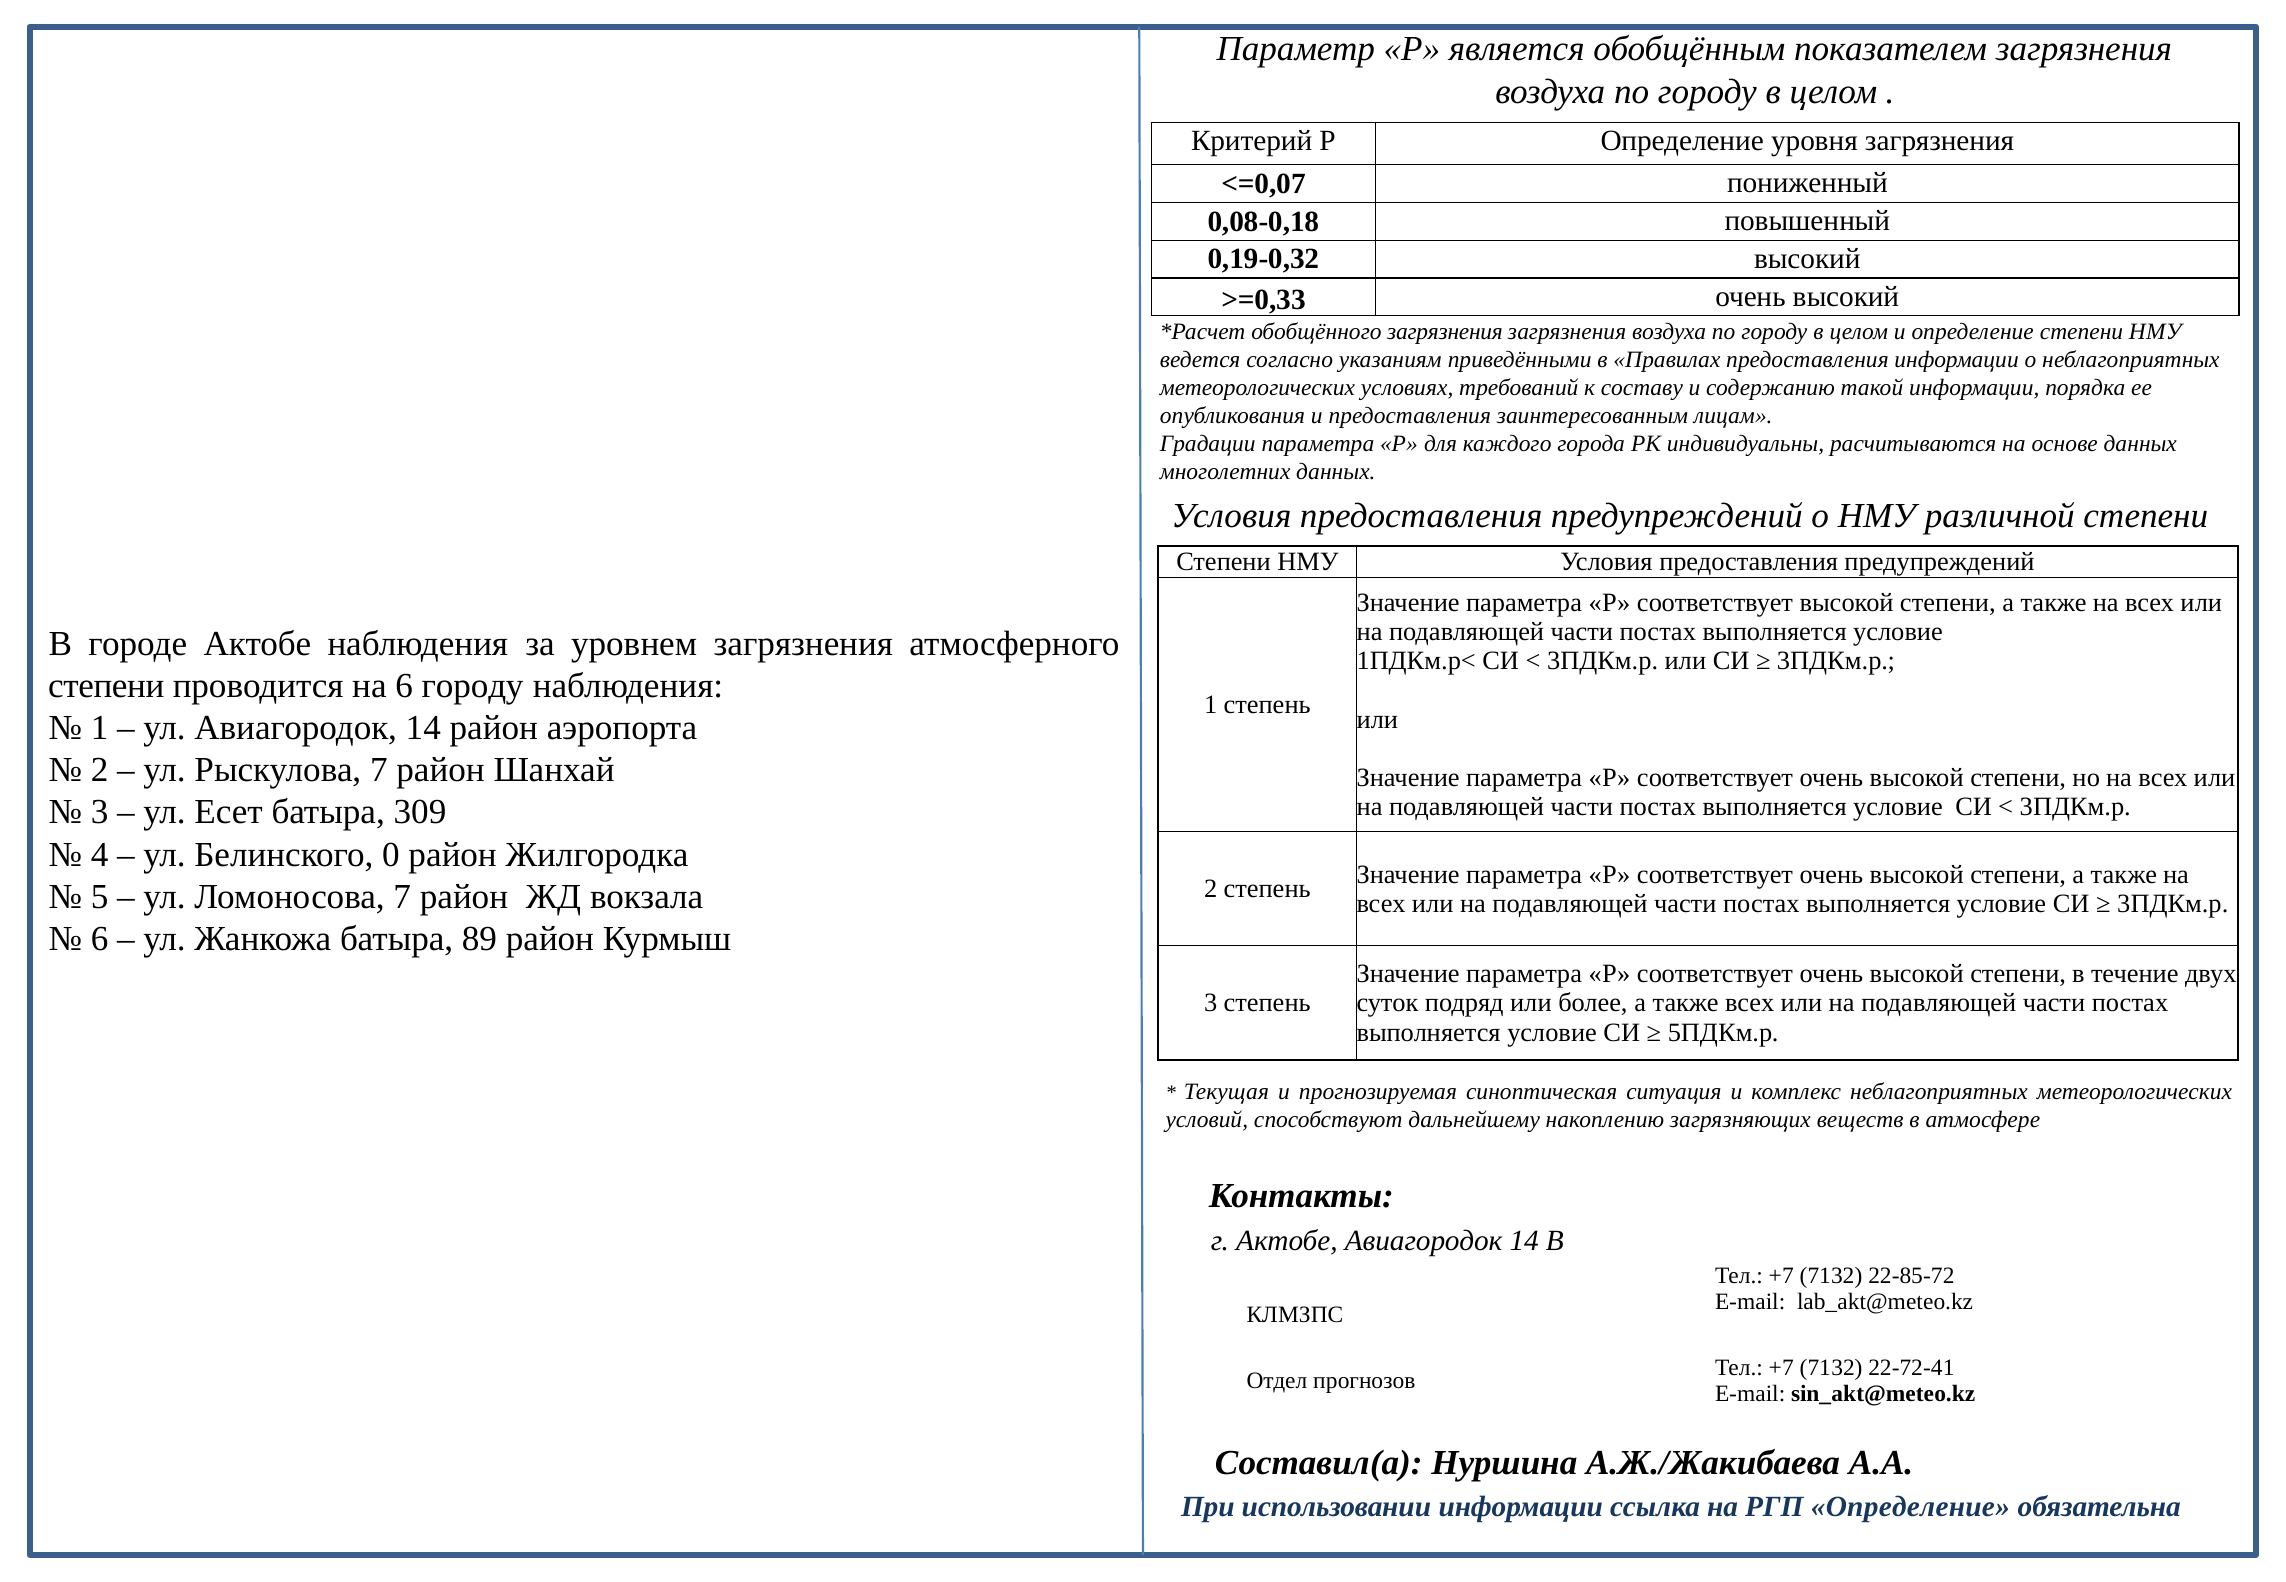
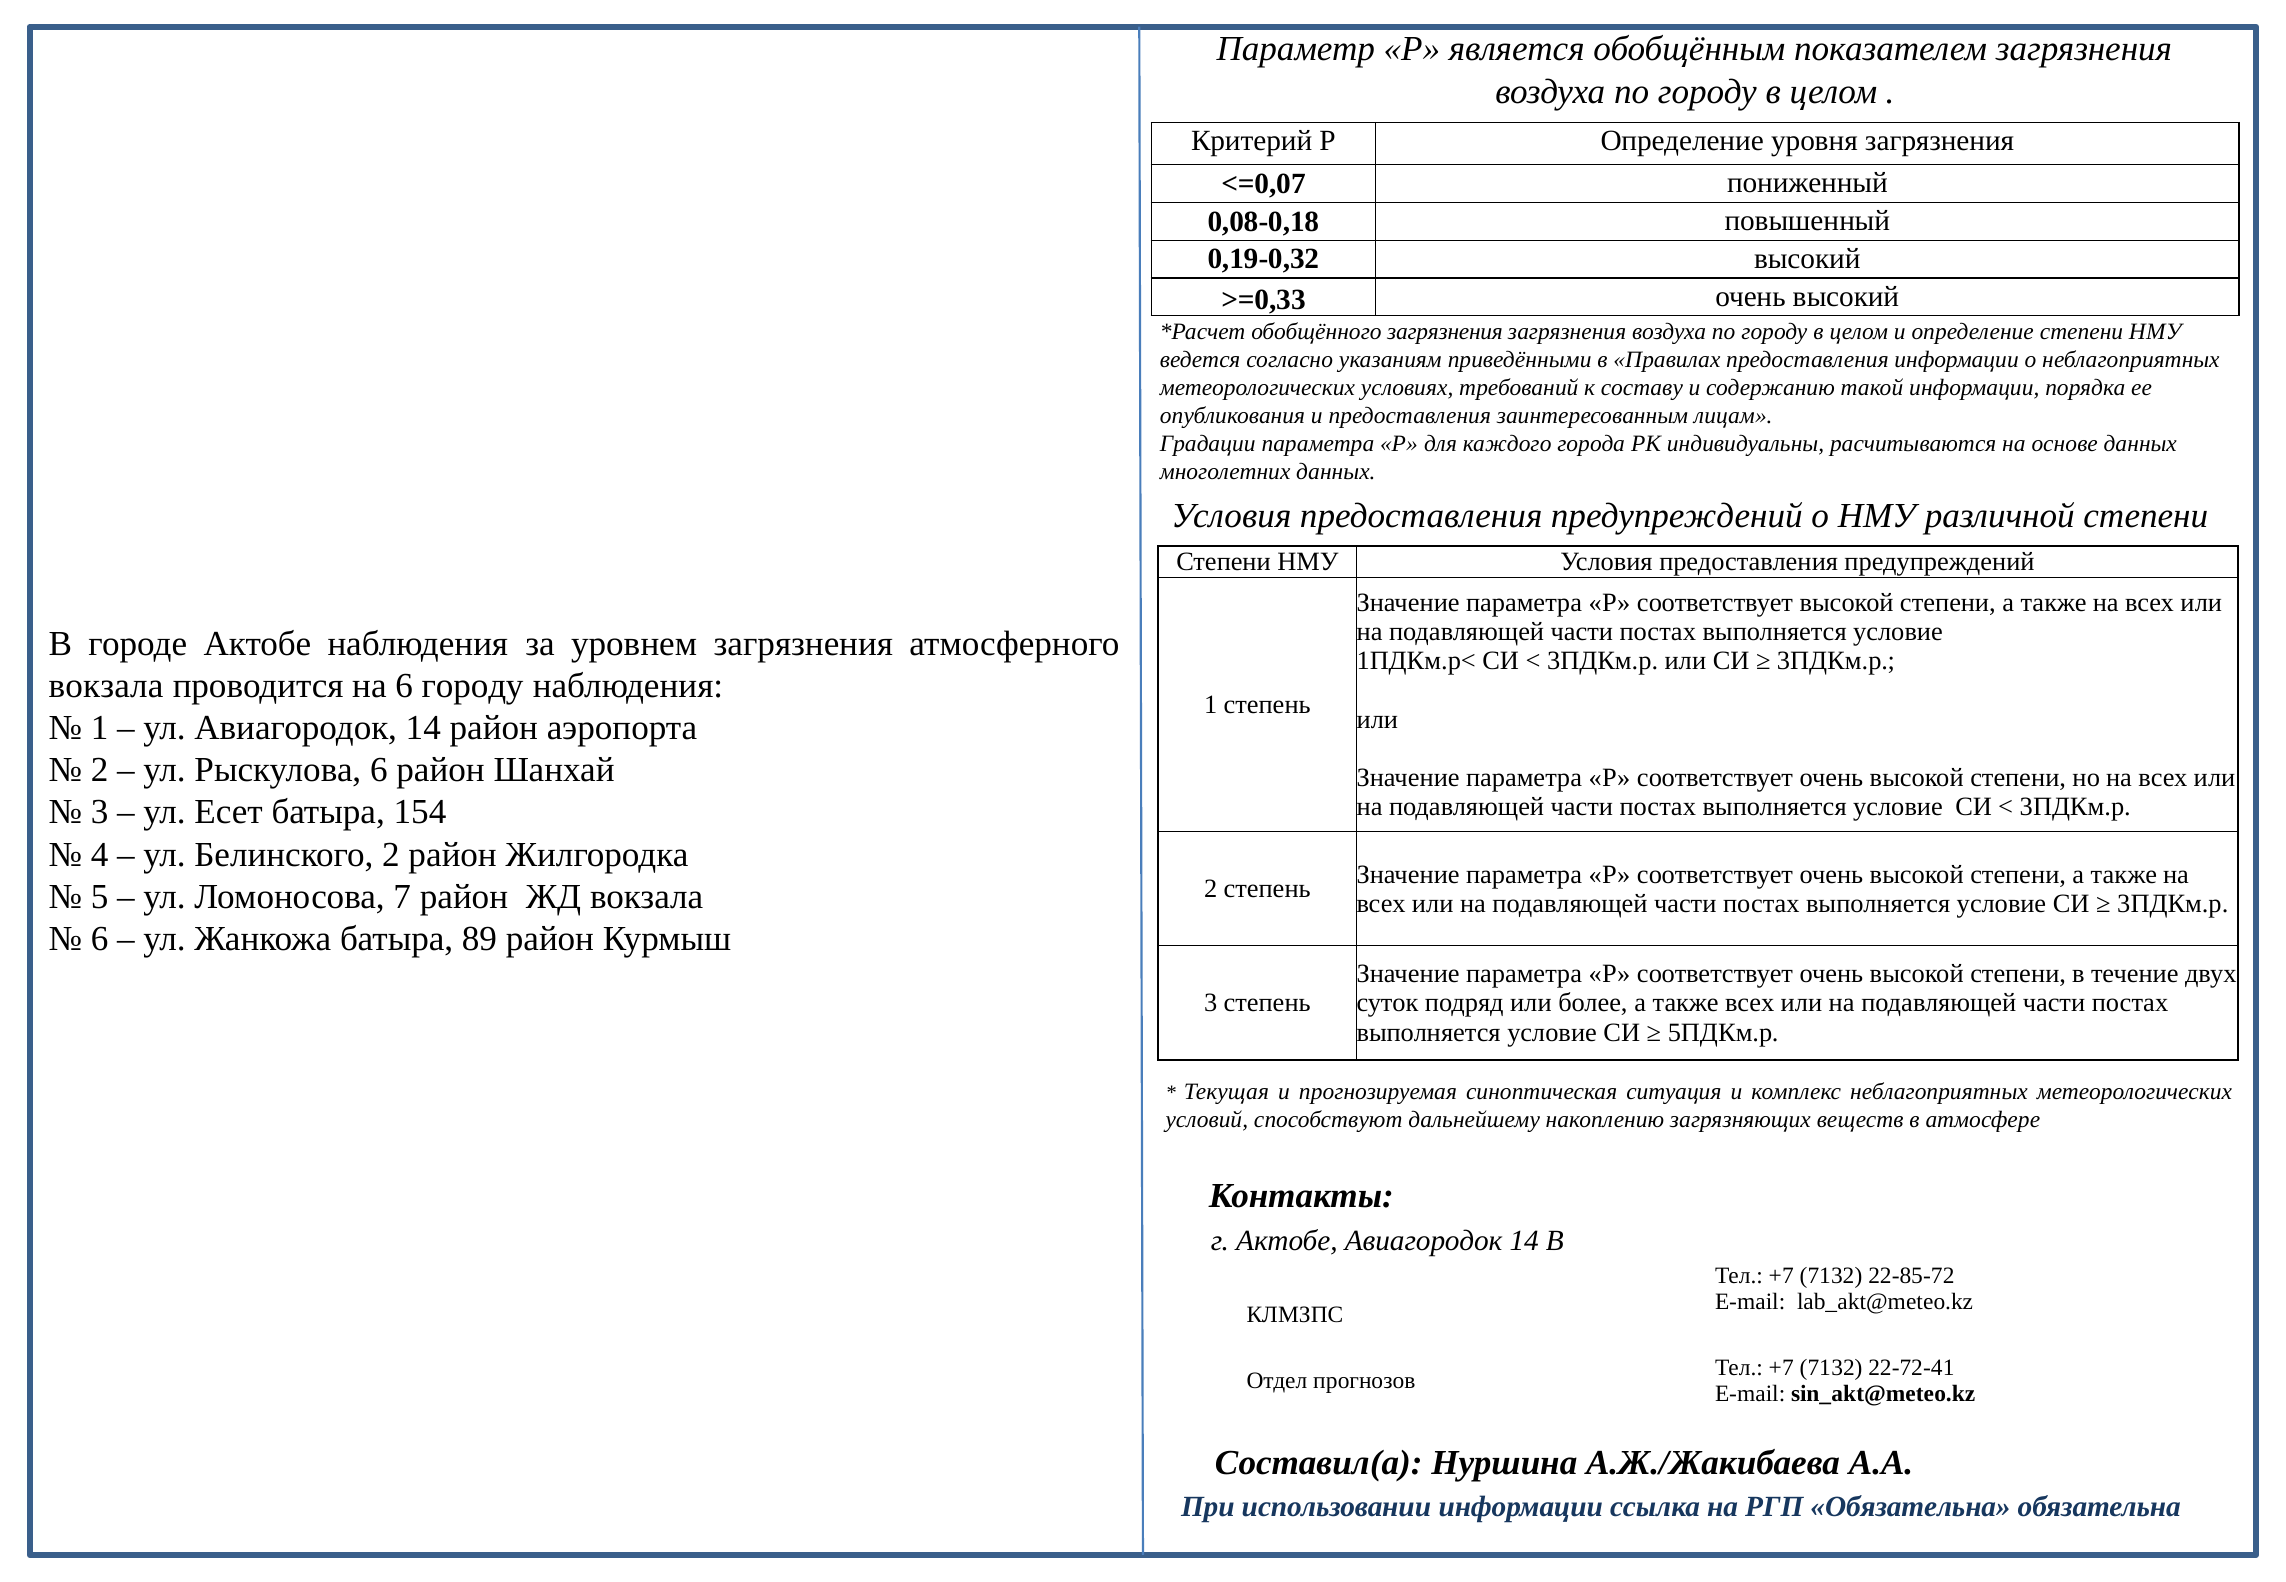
степени at (106, 686): степени -> вокзала
Рыскулова 7: 7 -> 6
309: 309 -> 154
Белинского 0: 0 -> 2
РГП Определение: Определение -> Обязательна
